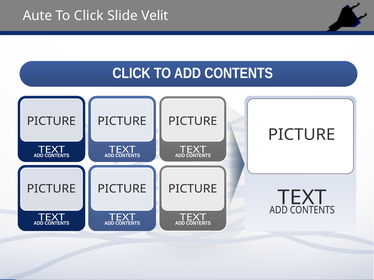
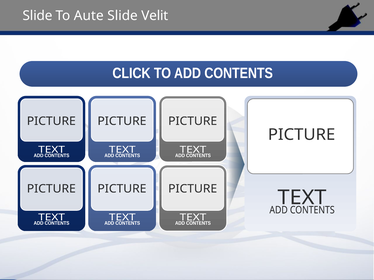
Aute at (38, 16): Aute -> Slide
Click: Click -> Aute
